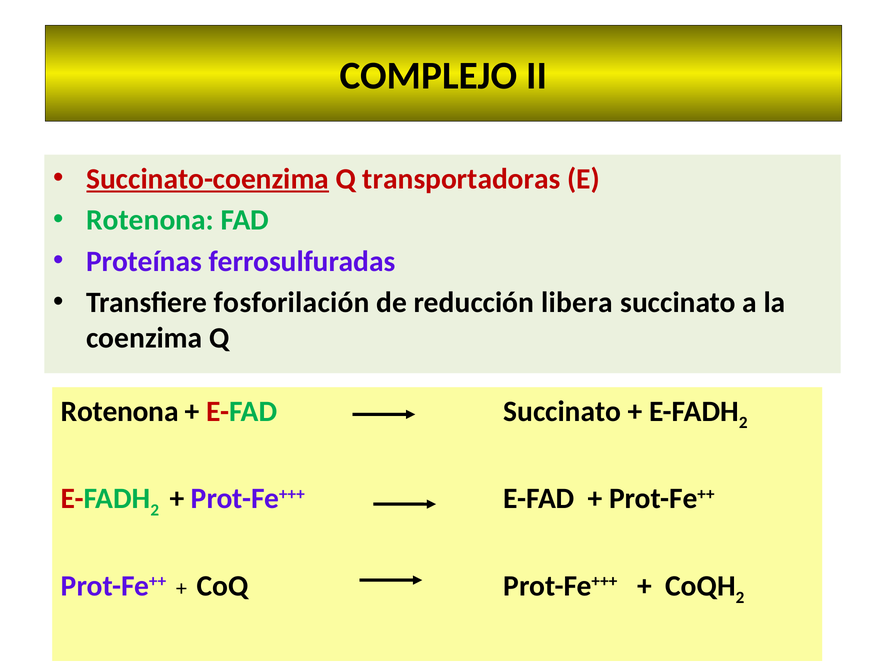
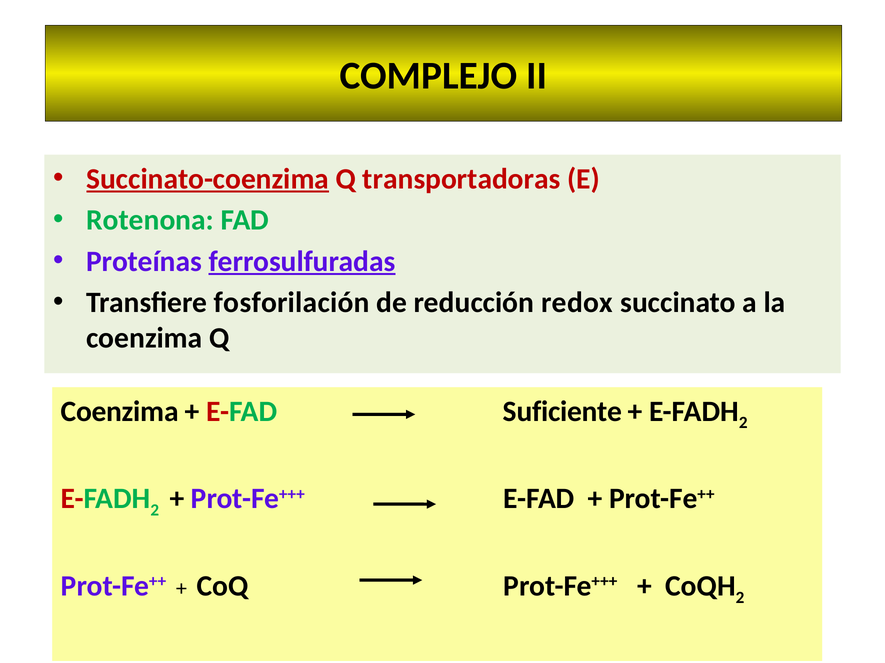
ferrosulfuradas underline: none -> present
libera: libera -> redox
Rotenona at (120, 412): Rotenona -> Coenzima
E-FAD Succinato: Succinato -> Suficiente
